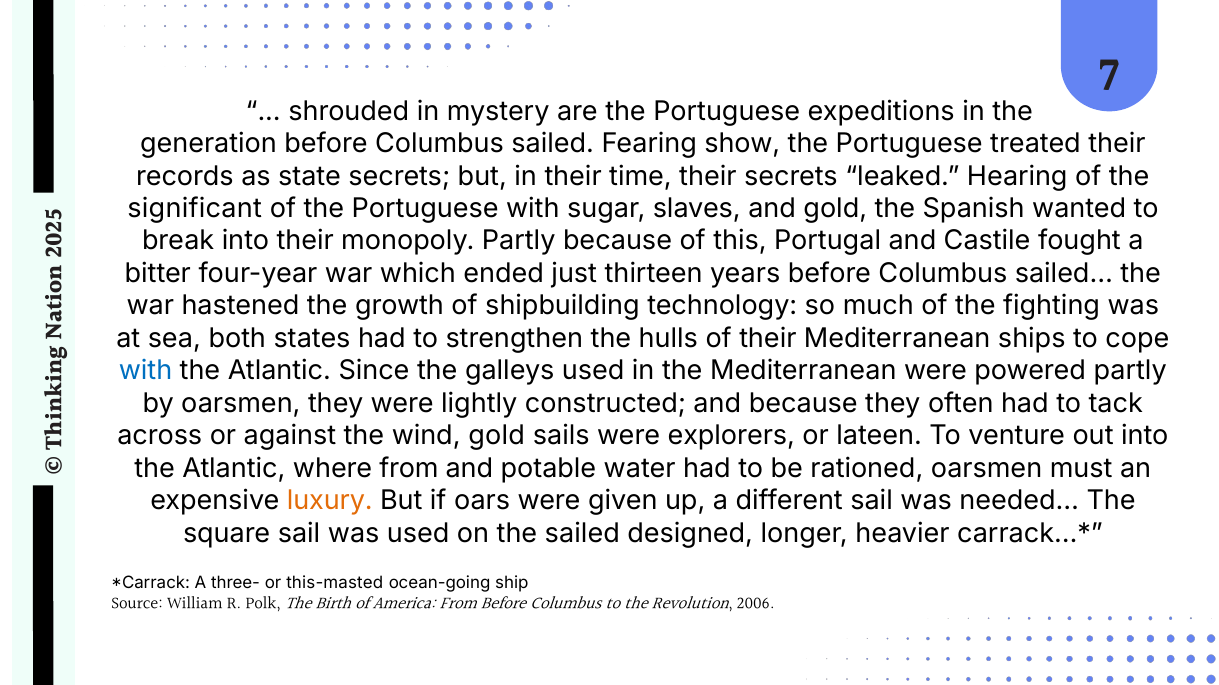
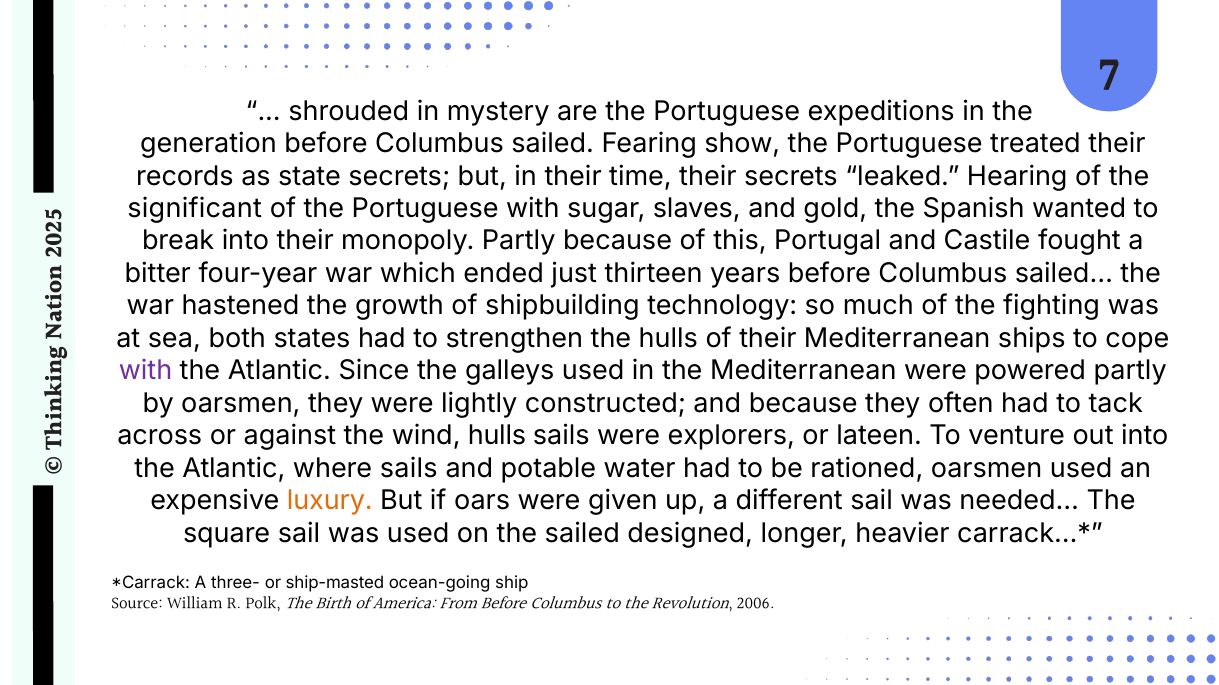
with at (146, 371) colour: blue -> purple
wind gold: gold -> hulls
where from: from -> sails
oarsmen must: must -> used
this-masted: this-masted -> ship-masted
